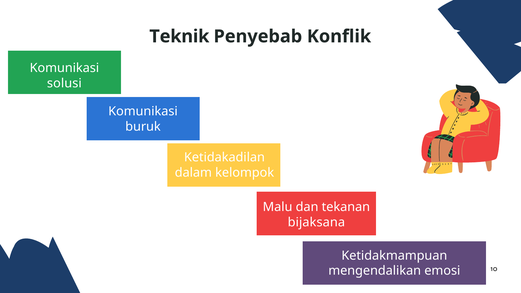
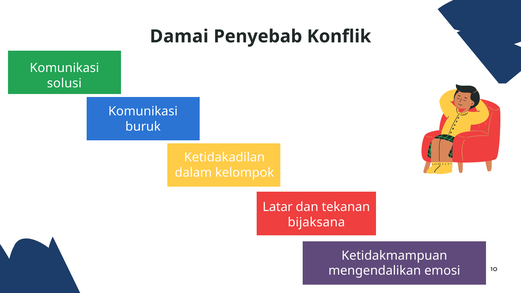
Teknik: Teknik -> Damai
Malu: Malu -> Latar
